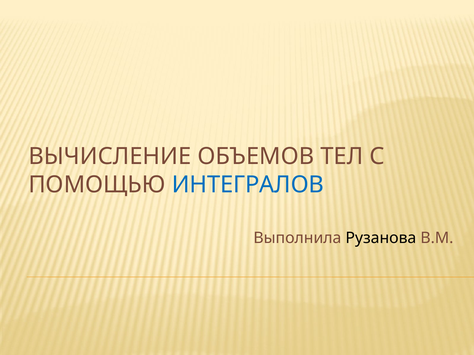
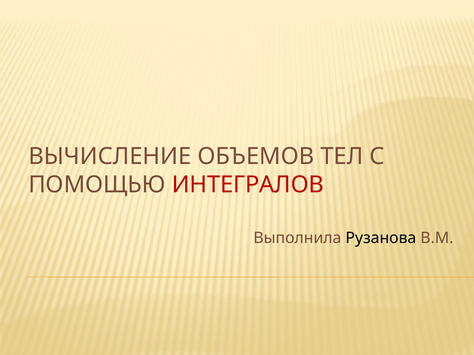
ИНТЕГРАЛОВ colour: blue -> red
